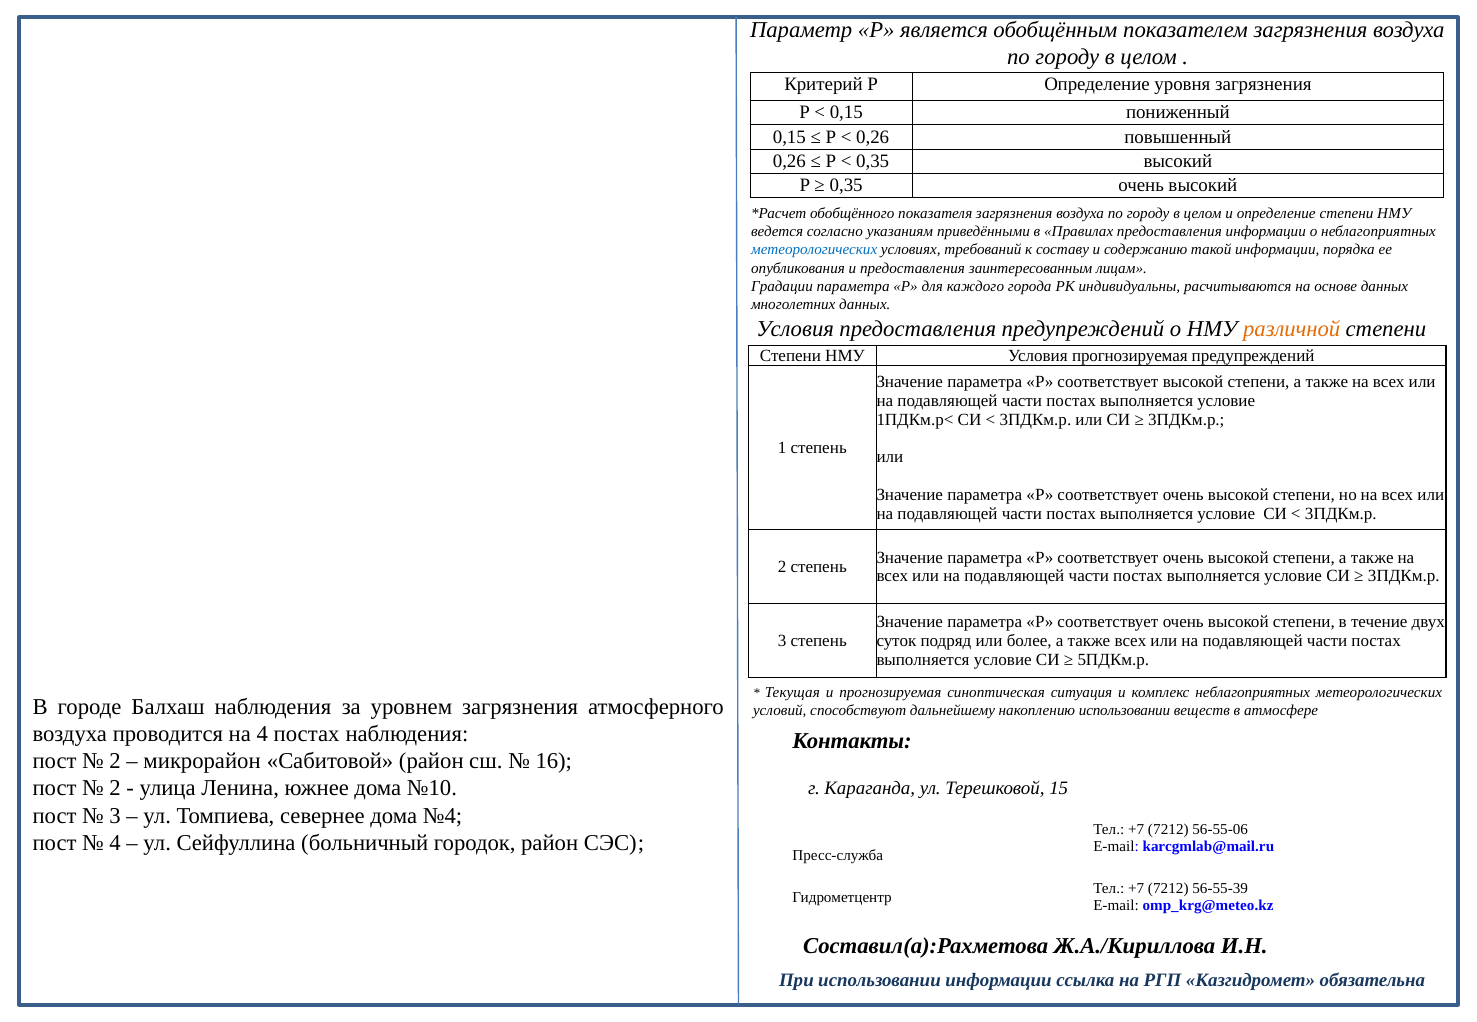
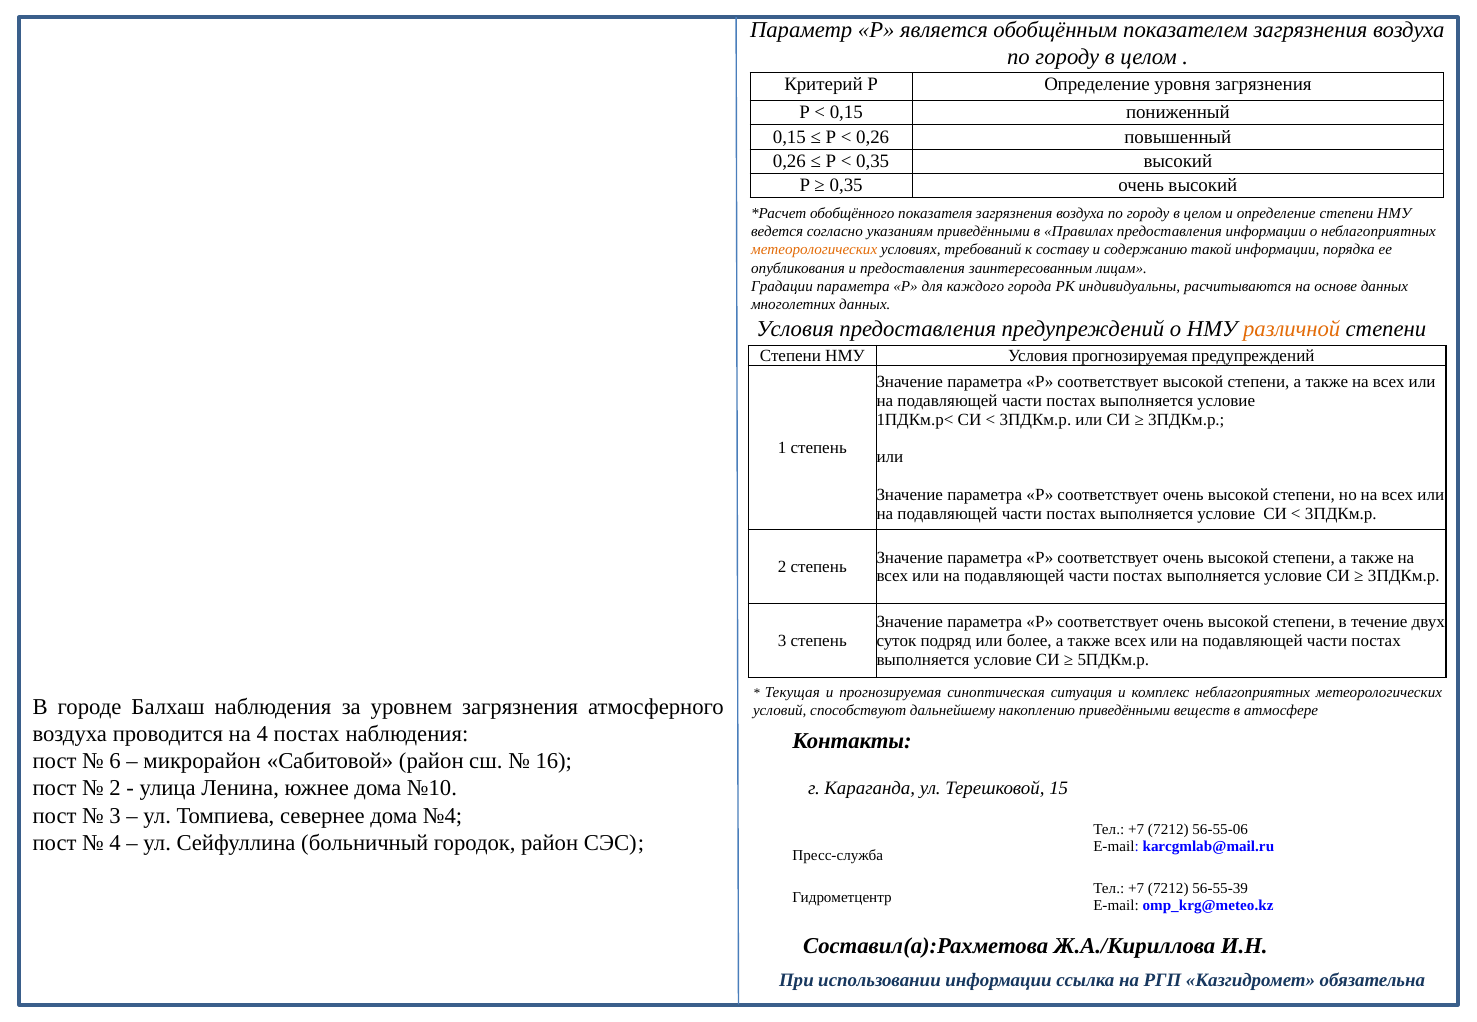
метеорологических at (814, 250) colour: blue -> orange
накоплению использовании: использовании -> приведёнными
2 at (115, 762): 2 -> 6
